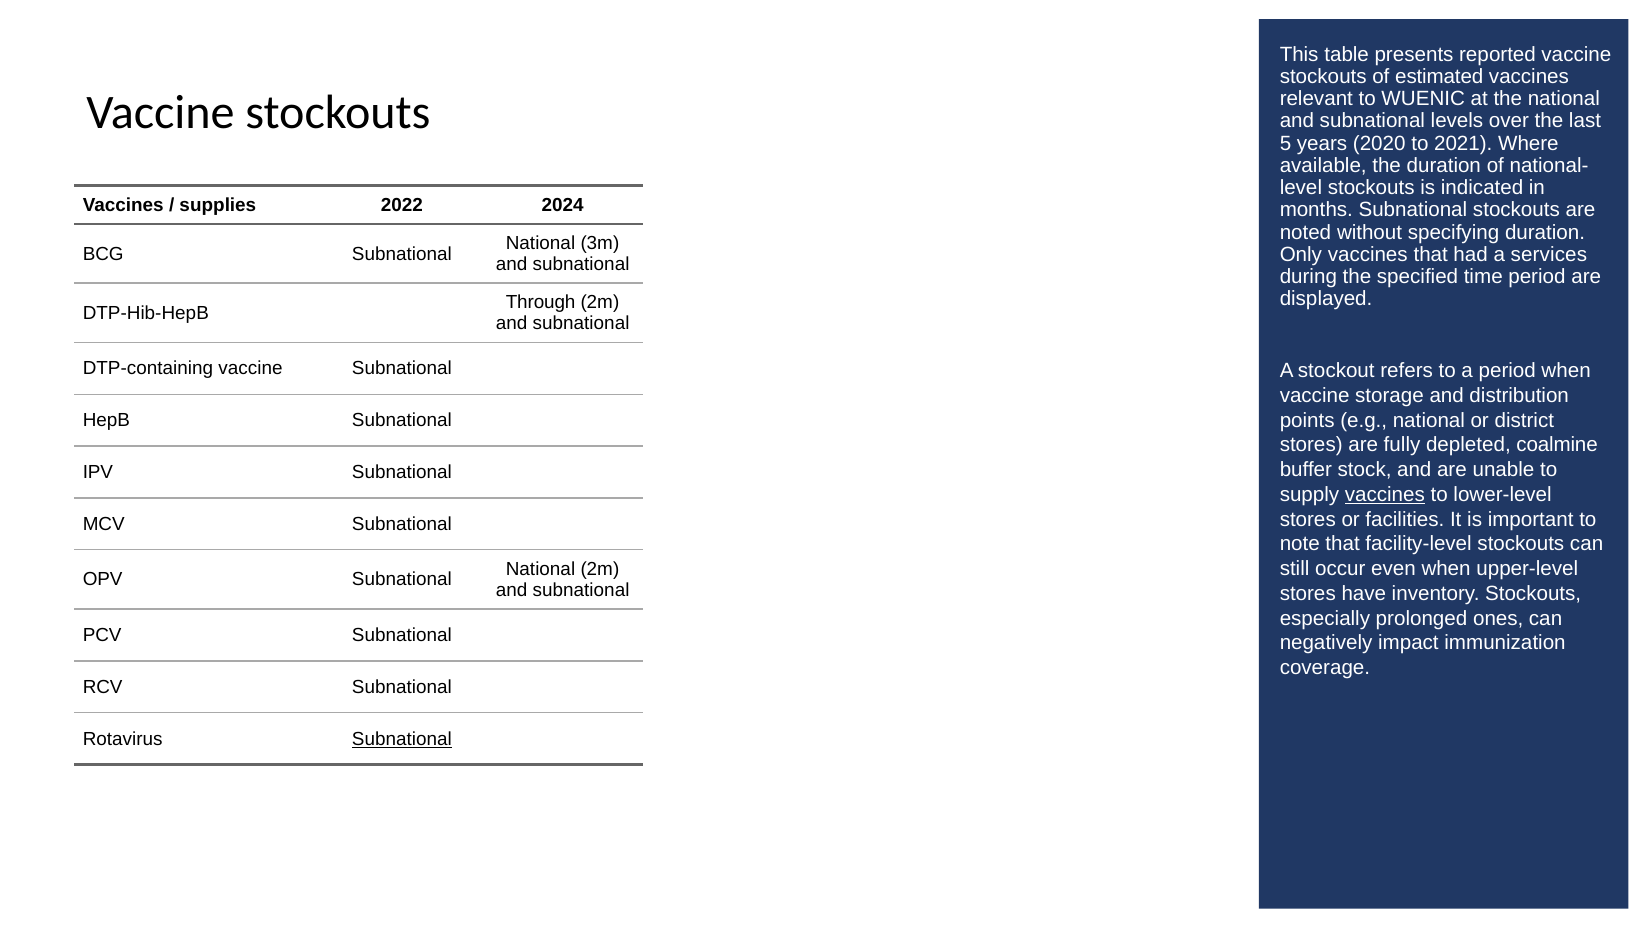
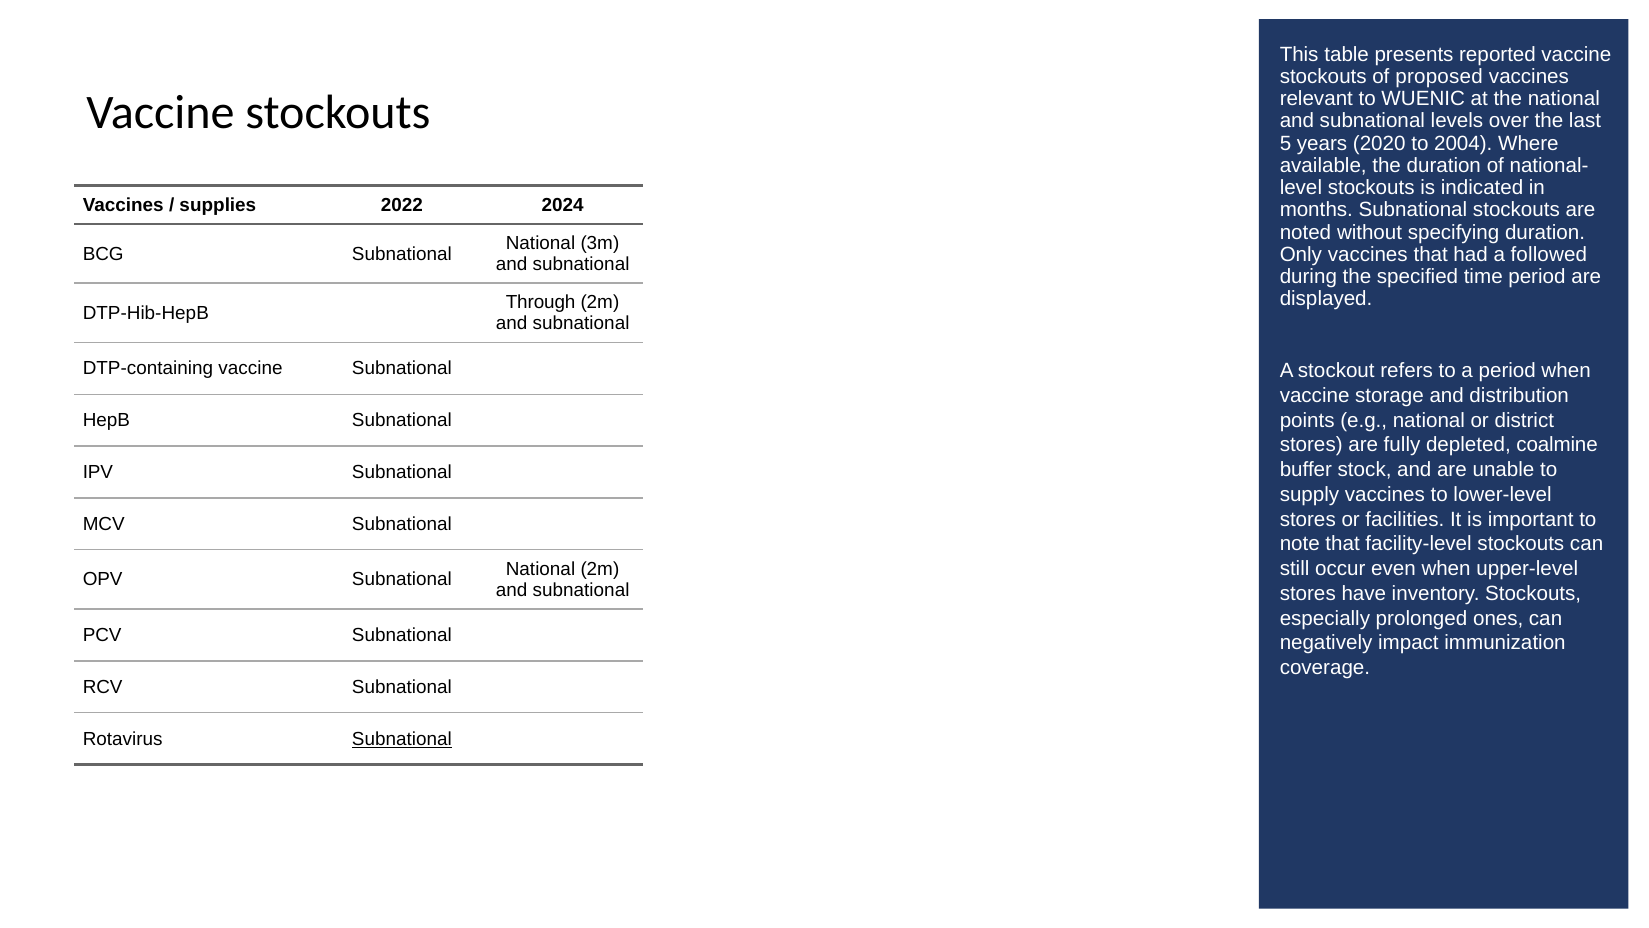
estimated: estimated -> proposed
2021: 2021 -> 2004
services: services -> followed
vaccines at (1385, 494) underline: present -> none
